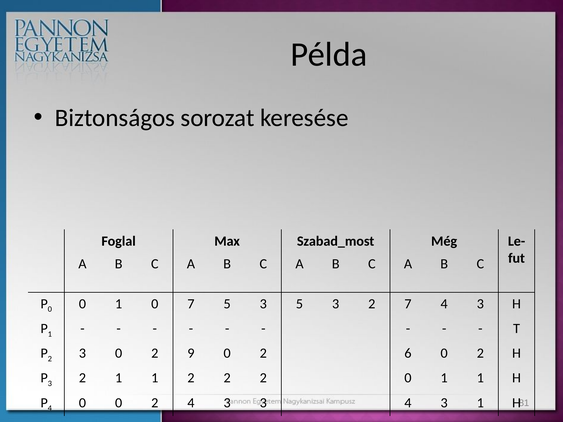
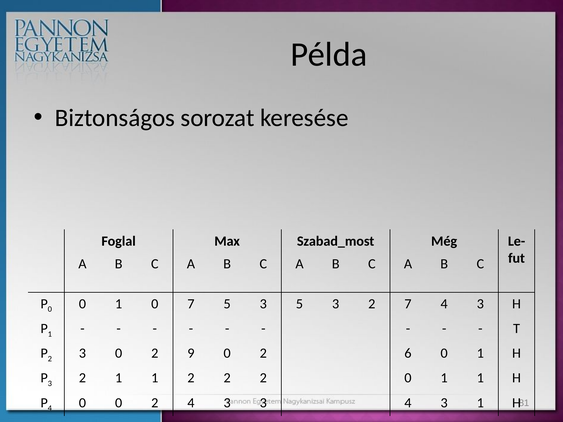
6 0 2: 2 -> 1
